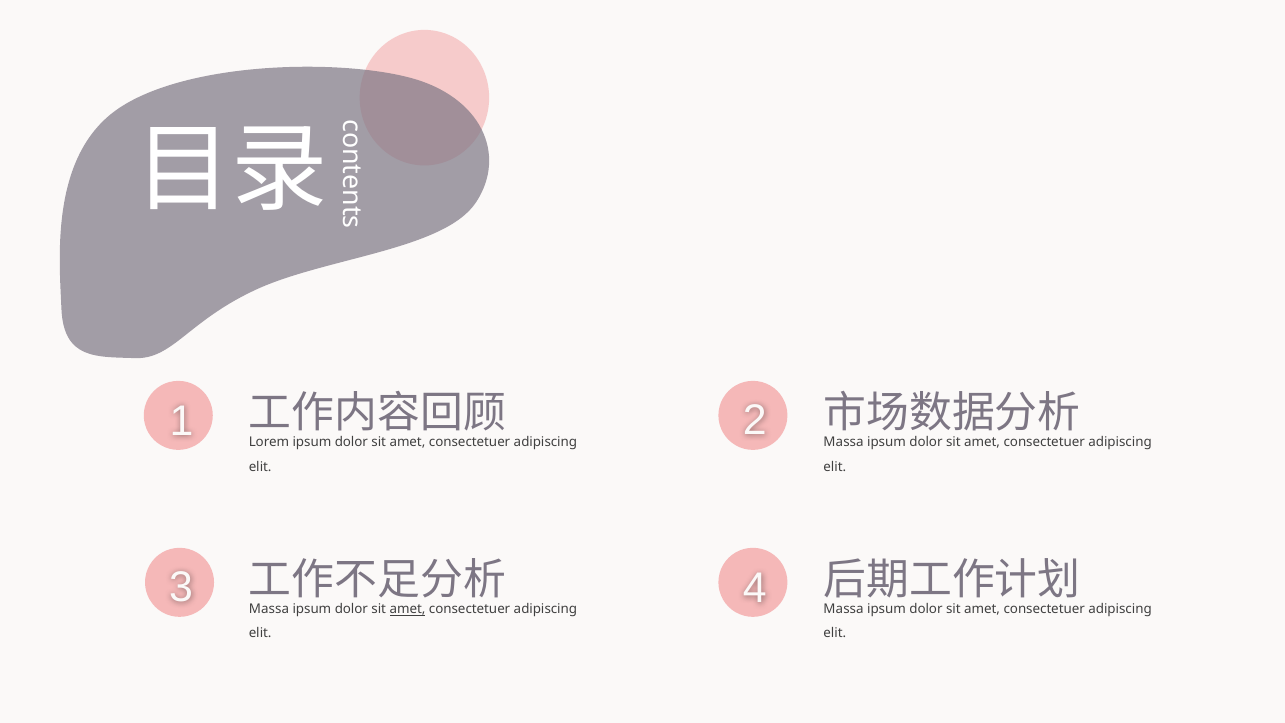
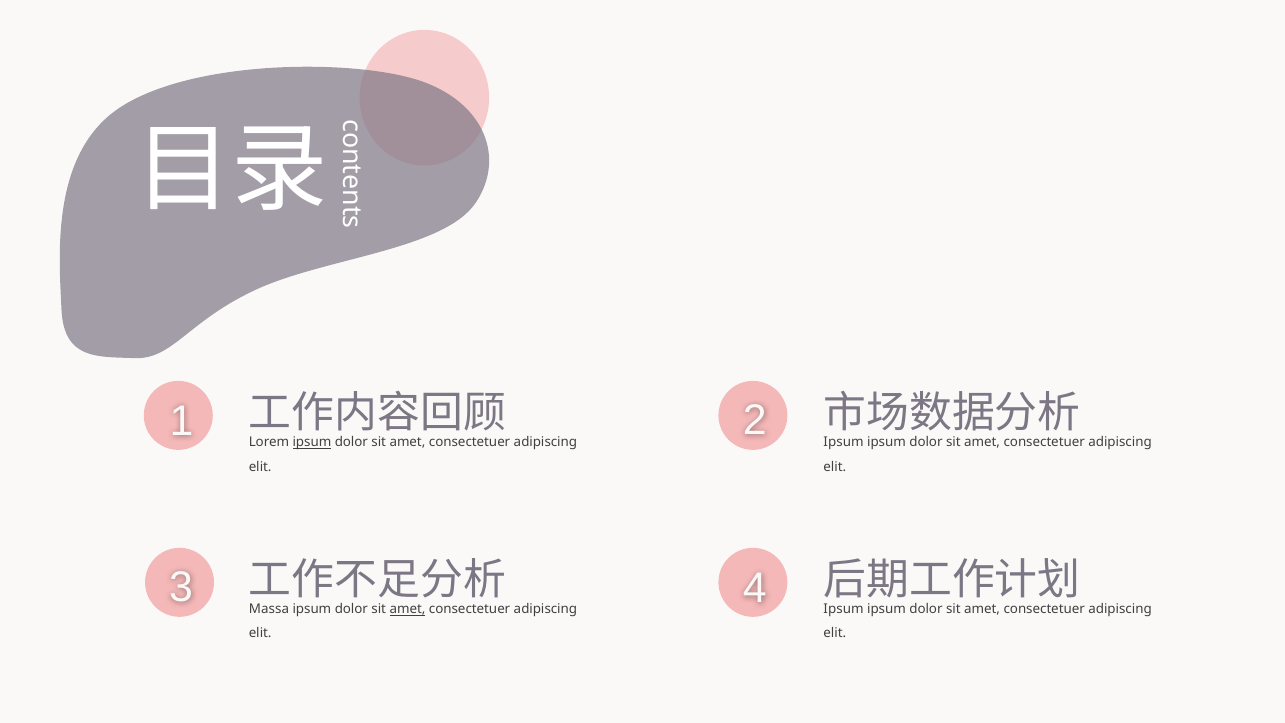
ipsum at (312, 442) underline: none -> present
Massa at (844, 442): Massa -> Ipsum
Massa at (844, 609): Massa -> Ipsum
